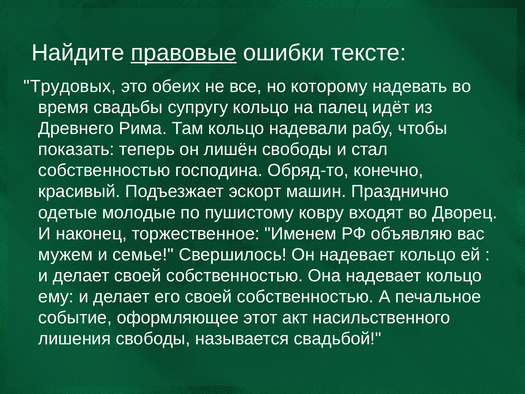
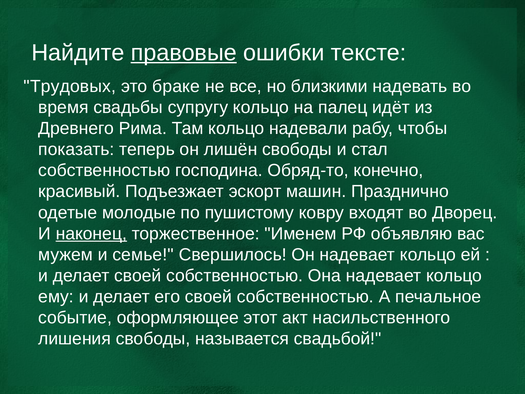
обеих: обеих -> браке
которому: которому -> близкими
наконец underline: none -> present
